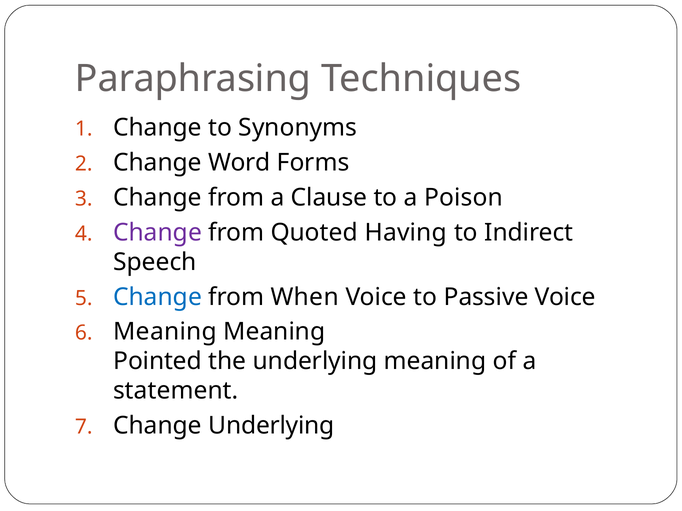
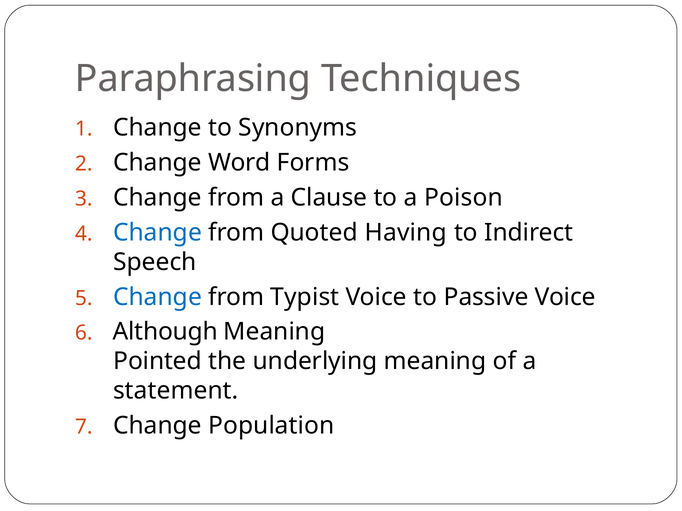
Change at (158, 233) colour: purple -> blue
When: When -> Typist
Meaning at (165, 332): Meaning -> Although
Change Underlying: Underlying -> Population
